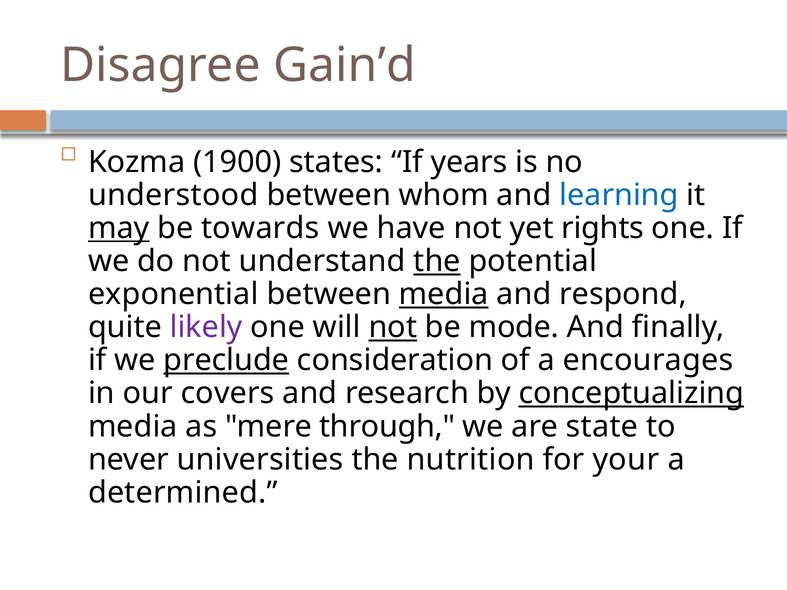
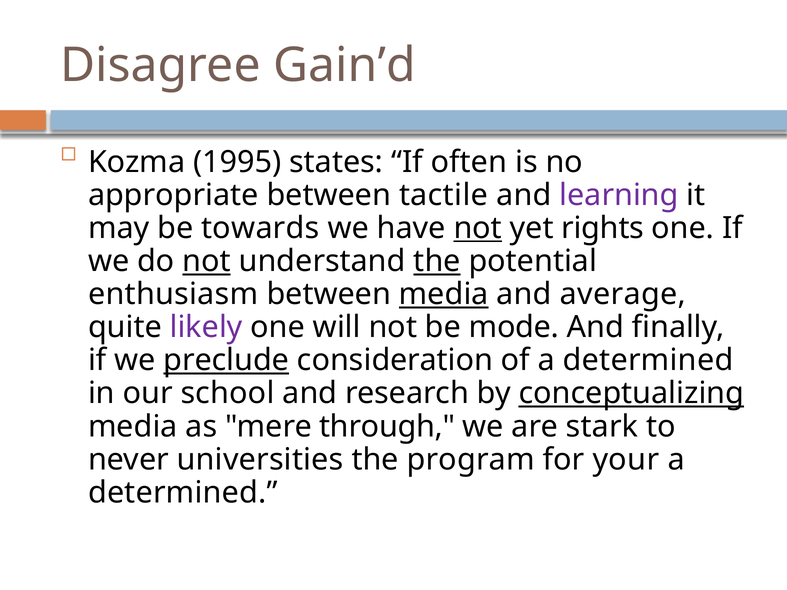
1900: 1900 -> 1995
years: years -> often
understood: understood -> appropriate
whom: whom -> tactile
learning colour: blue -> purple
may underline: present -> none
not at (478, 228) underline: none -> present
not at (207, 261) underline: none -> present
exponential: exponential -> enthusiasm
respond: respond -> average
not at (393, 327) underline: present -> none
of a encourages: encourages -> determined
covers: covers -> school
state: state -> stark
nutrition: nutrition -> program
